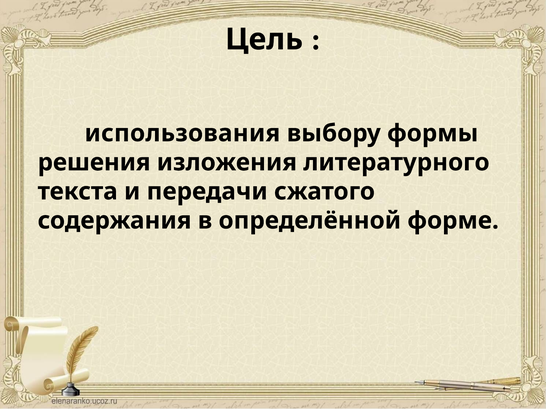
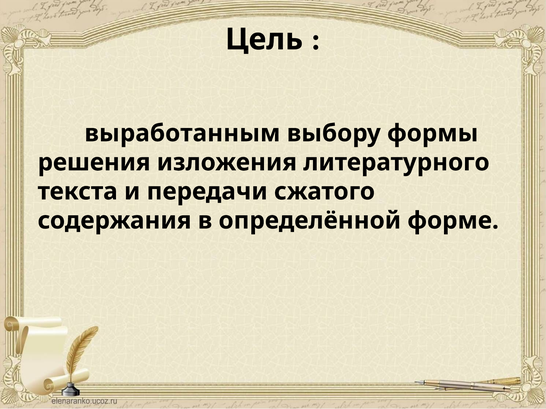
использования: использования -> выработанным
